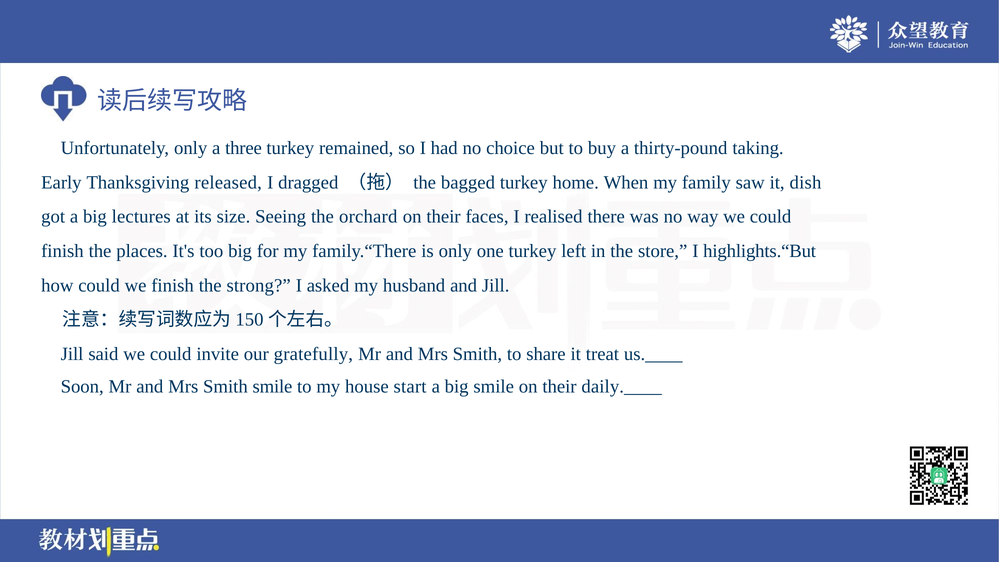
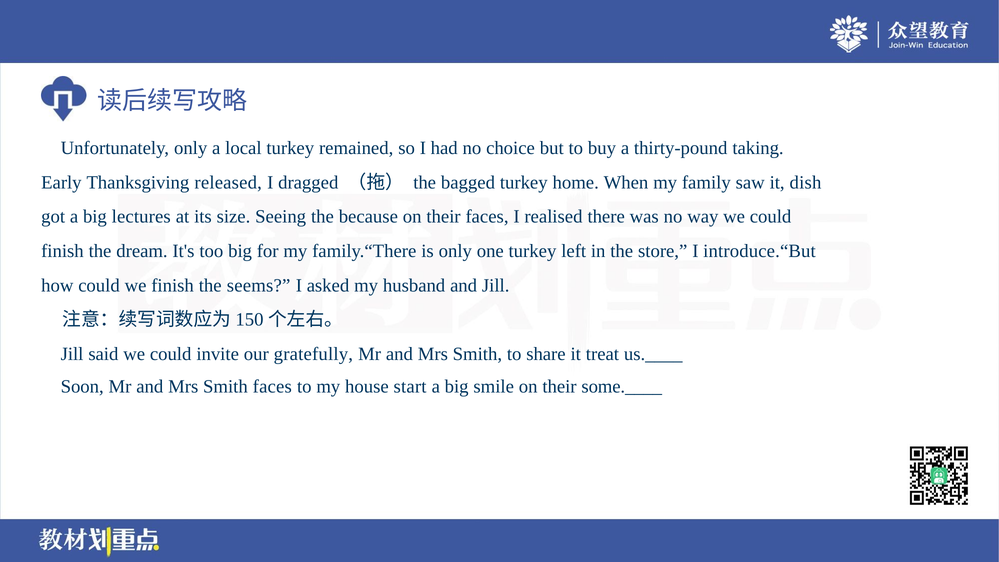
three: three -> local
orchard: orchard -> because
places: places -> dream
highlights.“But: highlights.“But -> introduce.“But
strong: strong -> seems
Smith smile: smile -> faces
daily.____: daily.____ -> some.____
